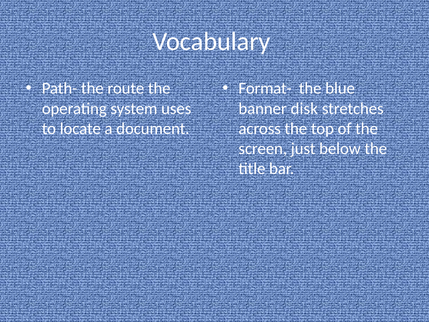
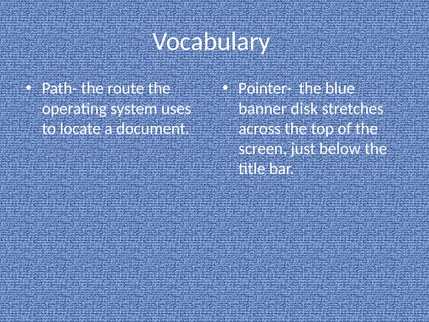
Format-: Format- -> Pointer-
